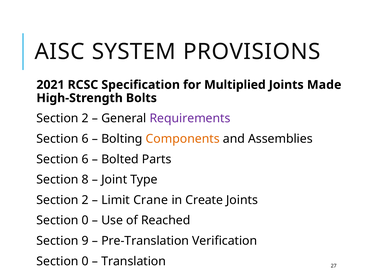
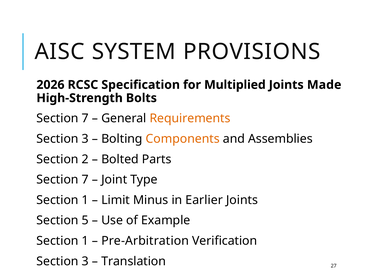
2021: 2021 -> 2026
2 at (85, 118): 2 -> 7
Requirements colour: purple -> orange
6 at (85, 139): 6 -> 3
6 at (85, 159): 6 -> 2
8 at (85, 180): 8 -> 7
2 at (85, 200): 2 -> 1
Crane: Crane -> Minus
Create: Create -> Earlier
0 at (85, 220): 0 -> 5
Reached: Reached -> Example
9 at (85, 241): 9 -> 1
Pre-Translation: Pre-Translation -> Pre-Arbitration
0 at (85, 261): 0 -> 3
